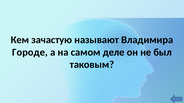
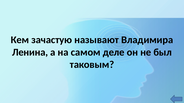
Городе: Городе -> Ленина
